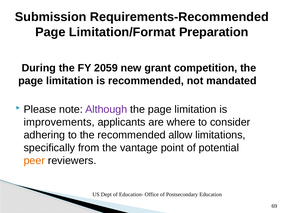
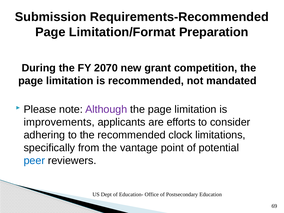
2059: 2059 -> 2070
where: where -> efforts
allow: allow -> clock
peer colour: orange -> blue
